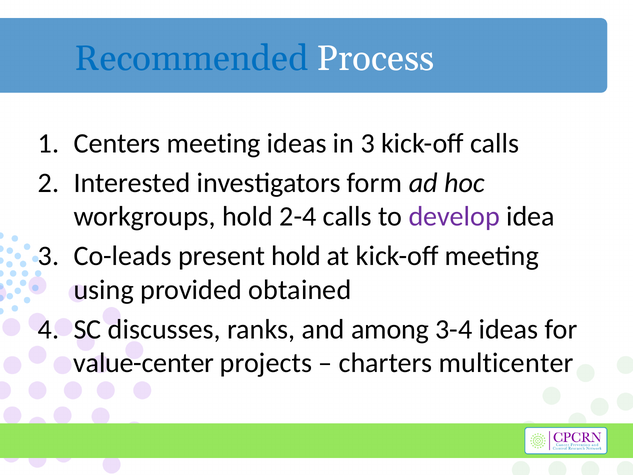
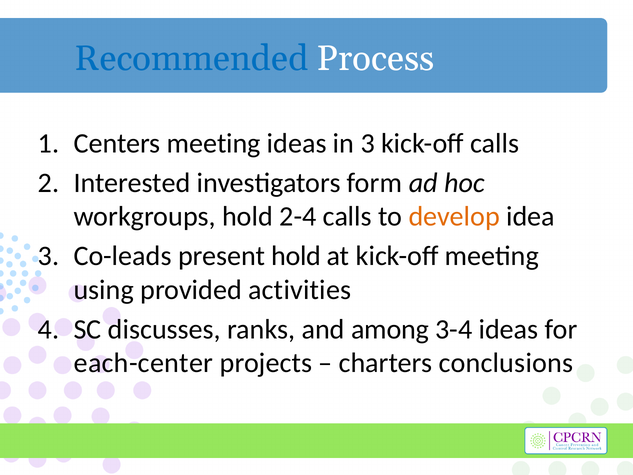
develop colour: purple -> orange
obtained: obtained -> activities
value-center: value-center -> each-center
multicenter: multicenter -> conclusions
